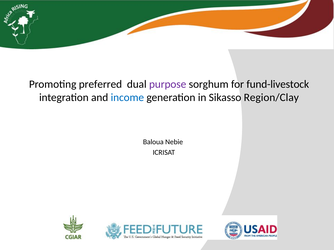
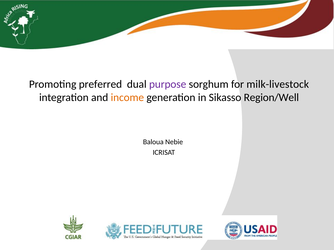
fund-livestock: fund-livestock -> milk-livestock
income colour: blue -> orange
Region/Clay: Region/Clay -> Region/Well
